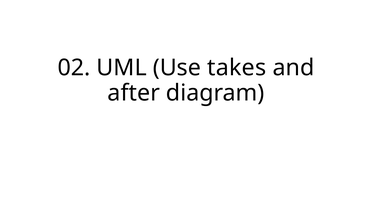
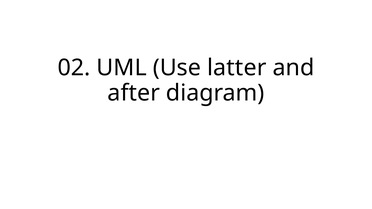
takes: takes -> latter
